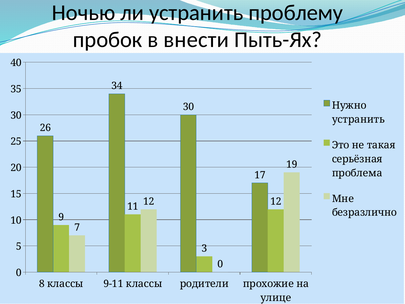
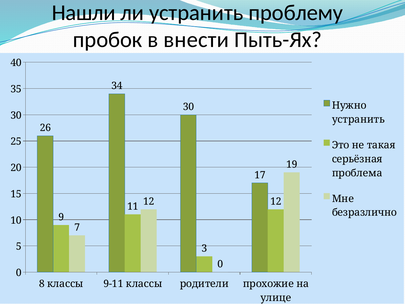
Ночью: Ночью -> Нашли
